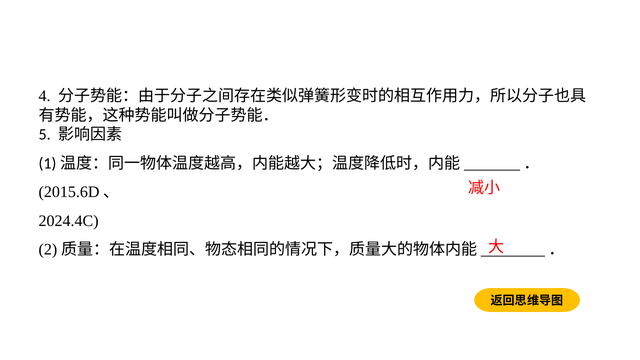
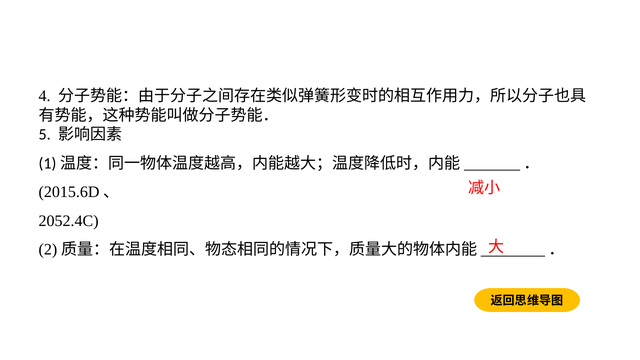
2024.4C: 2024.4C -> 2052.4C
